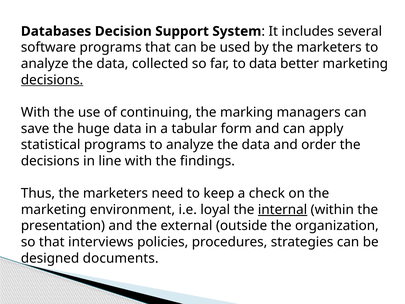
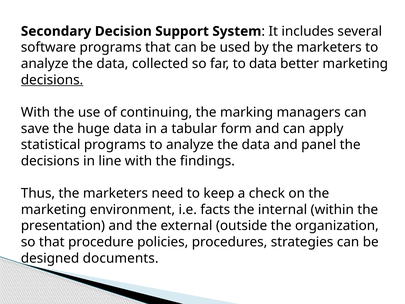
Databases: Databases -> Secondary
order: order -> panel
loyal: loyal -> facts
internal underline: present -> none
interviews: interviews -> procedure
